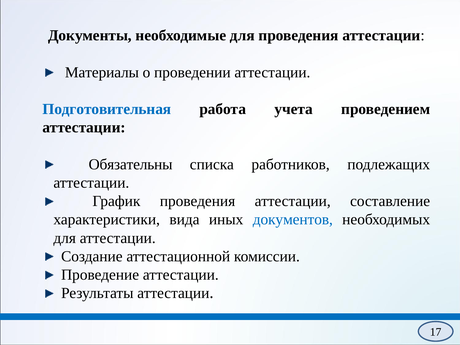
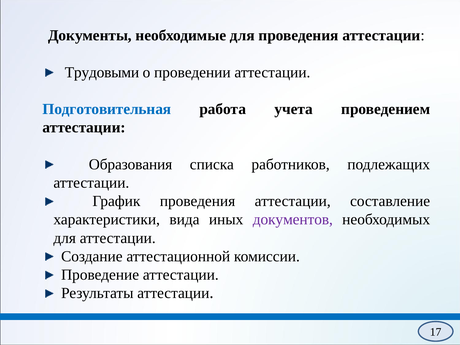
Материалы: Материалы -> Трудовыми
Обязательны: Обязательны -> Образования
документов colour: blue -> purple
